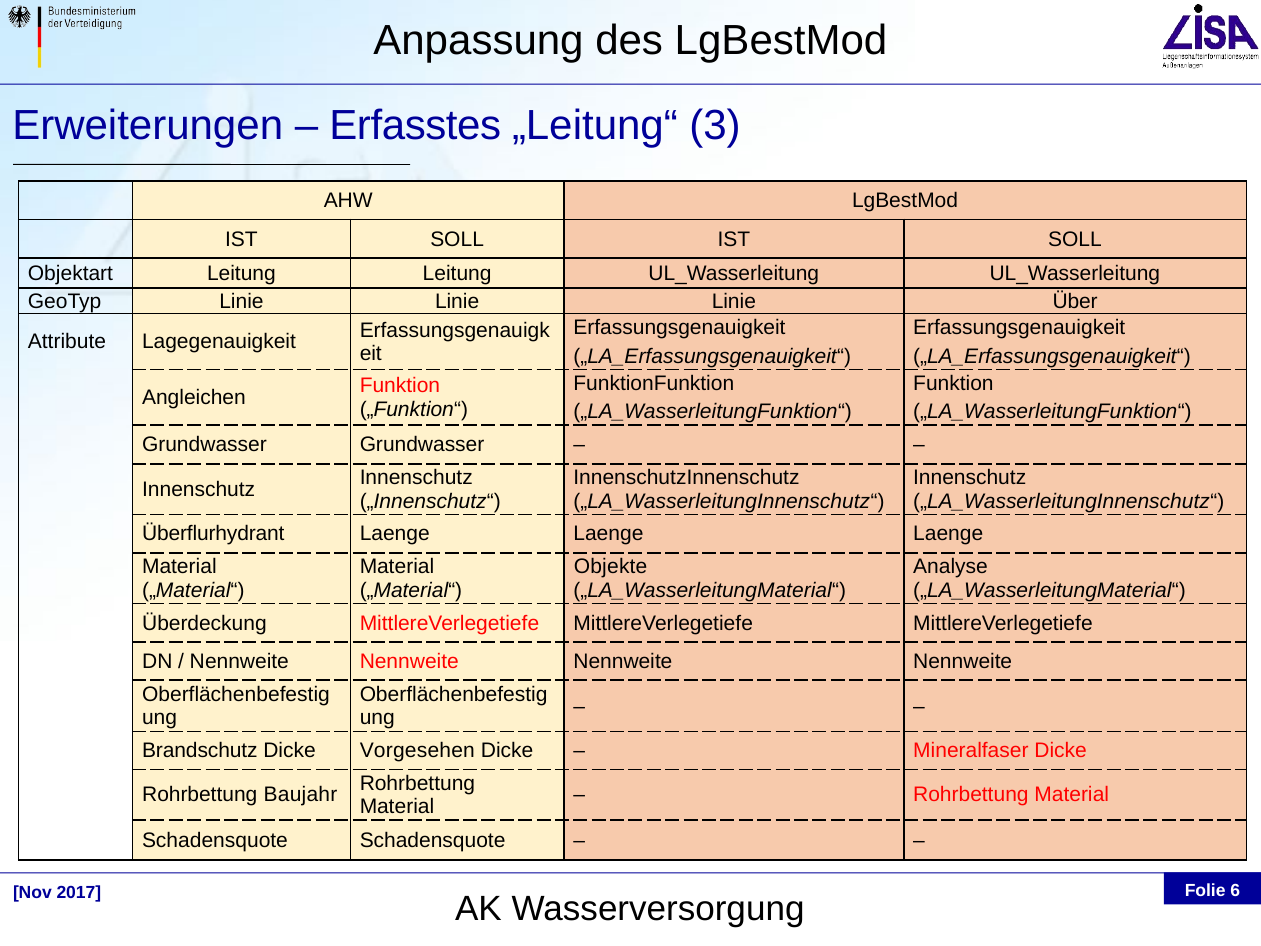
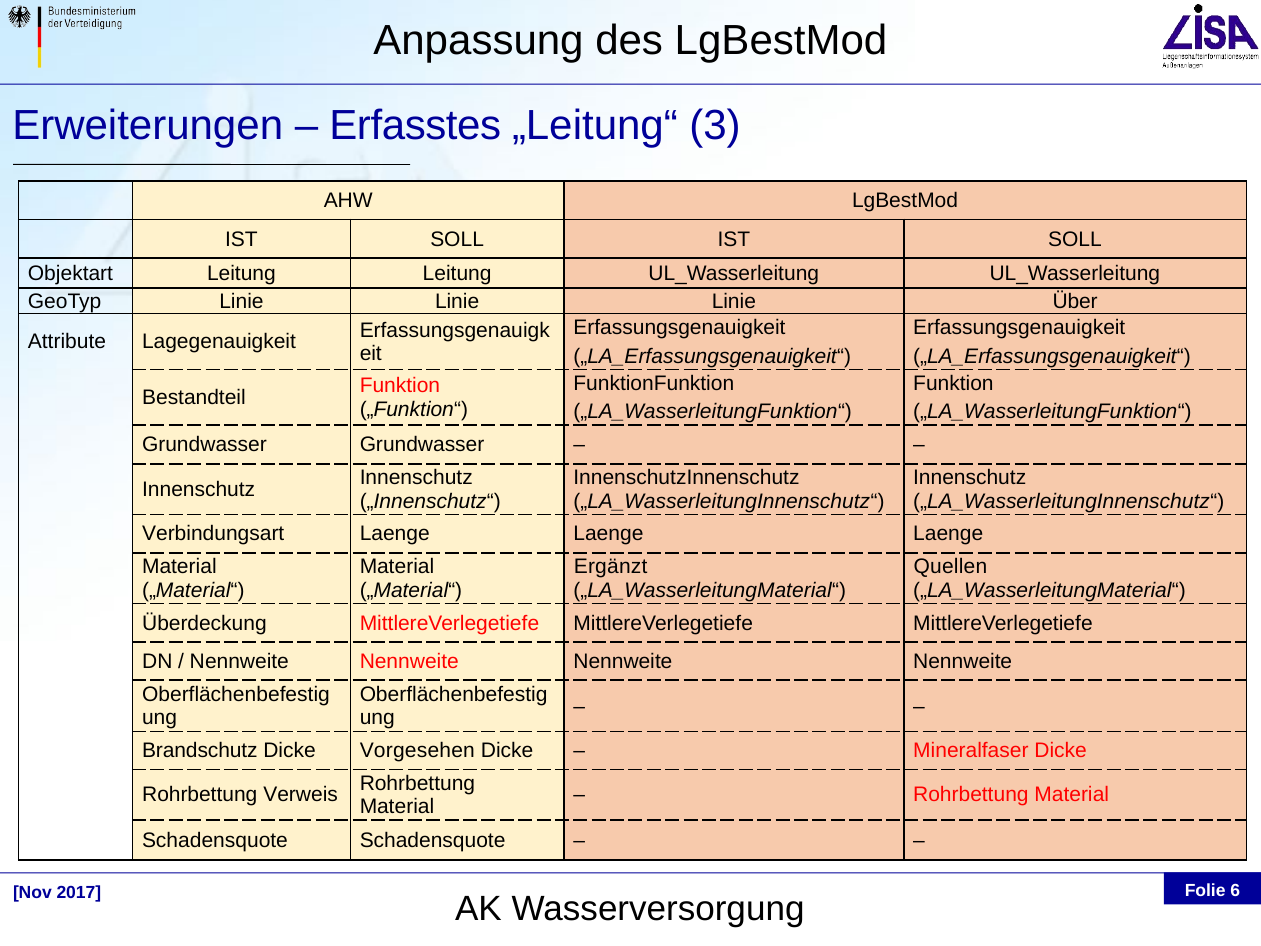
Angleichen: Angleichen -> Bestandteil
Überflurhydrant: Überflurhydrant -> Verbindungsart
Objekte: Objekte -> Ergänzt
Analyse: Analyse -> Quellen
Baujahr: Baujahr -> Verweis
